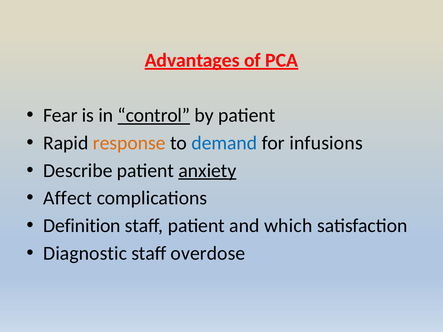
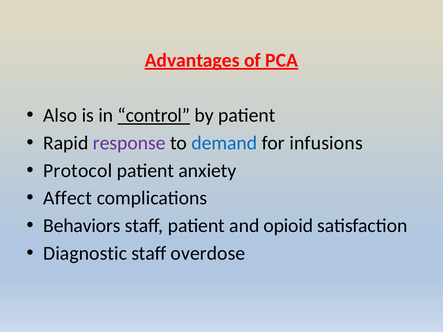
Fear: Fear -> Also
response colour: orange -> purple
Describe: Describe -> Protocol
anxiety underline: present -> none
Definition: Definition -> Behaviors
which: which -> opioid
